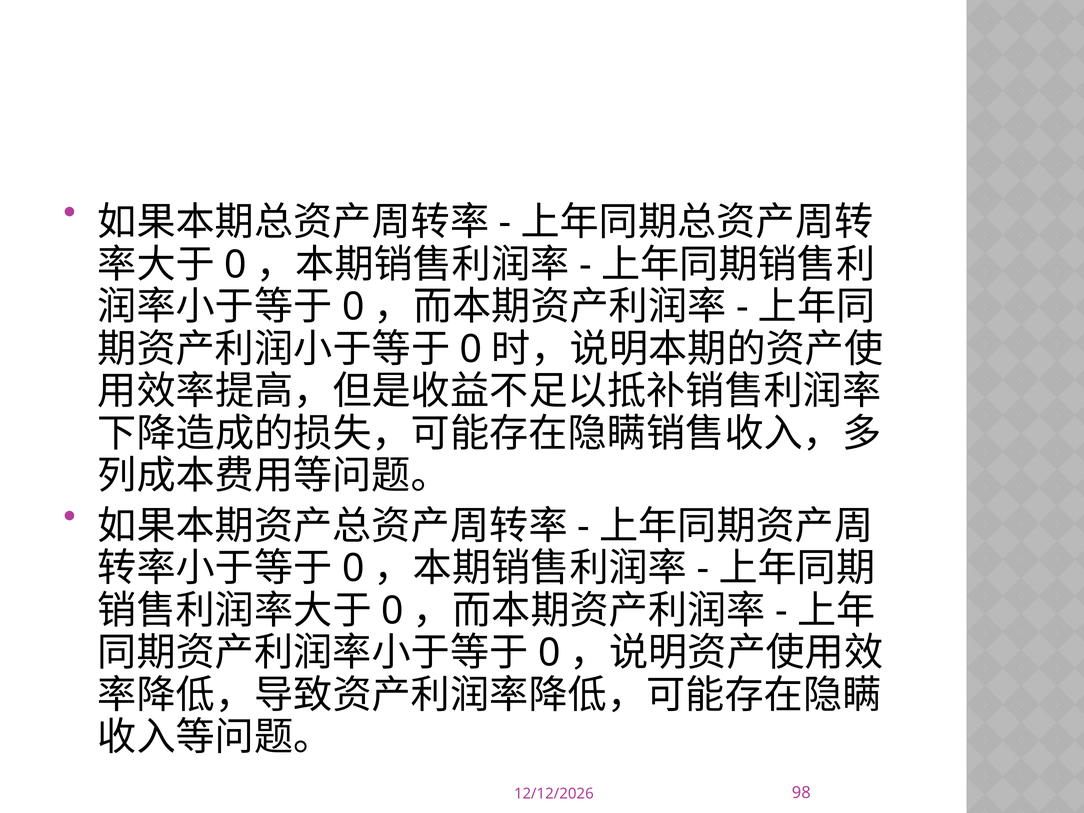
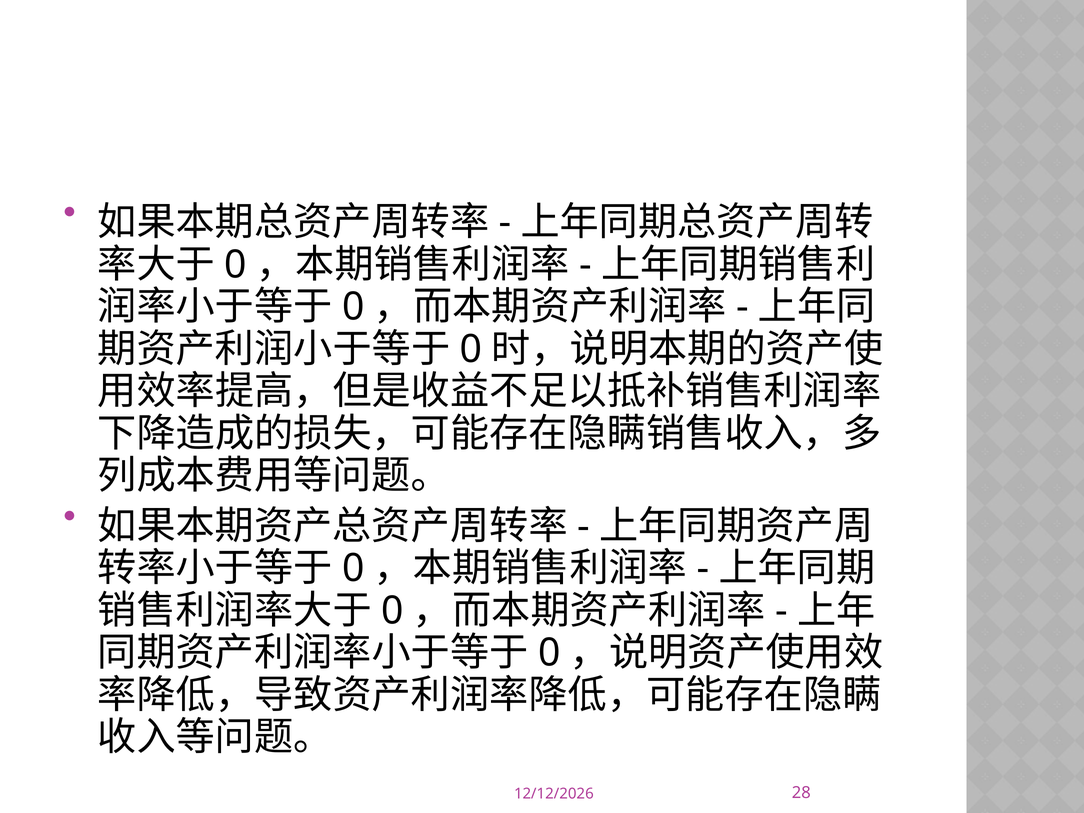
98: 98 -> 28
